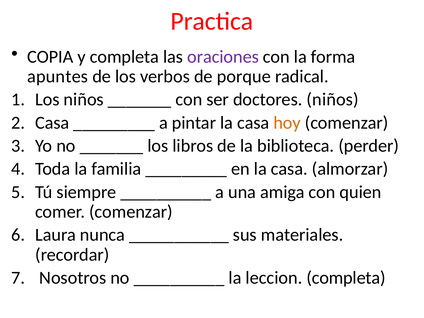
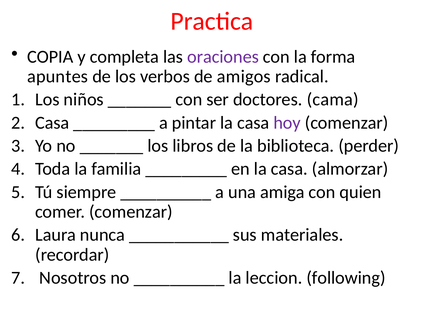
porque: porque -> amigos
doctores niños: niños -> cama
hoy colour: orange -> purple
leccion completa: completa -> following
